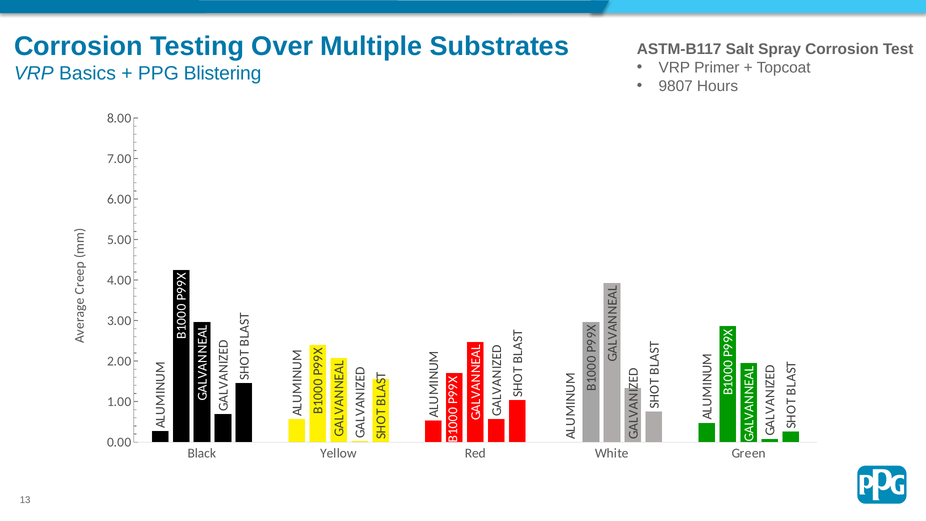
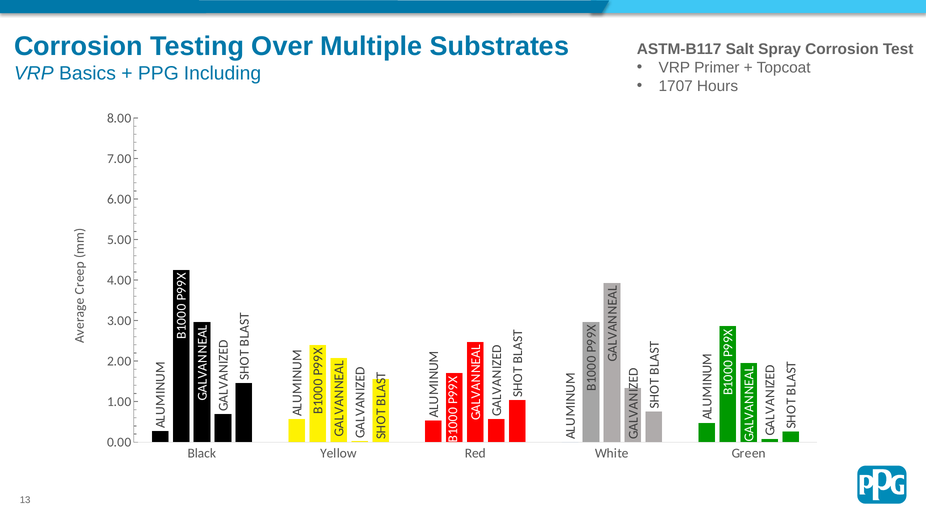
Blistering: Blistering -> Including
9807: 9807 -> 1707
